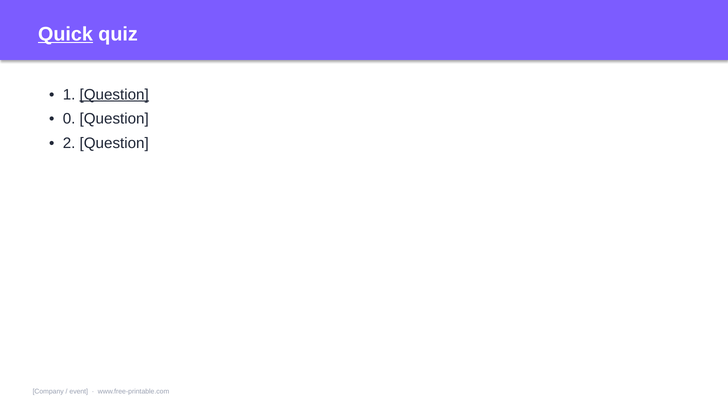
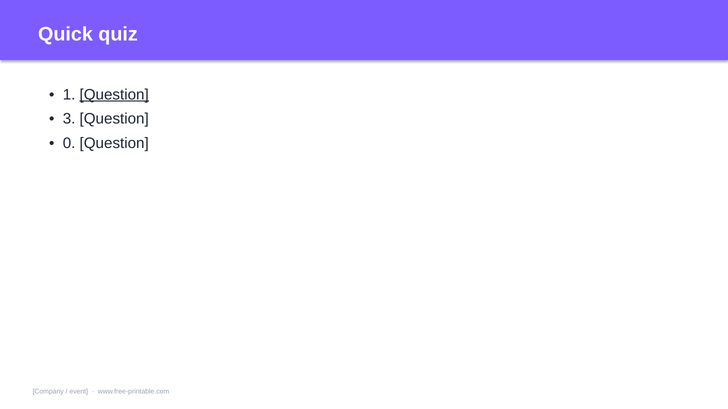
Quick underline: present -> none
0: 0 -> 3
2: 2 -> 0
